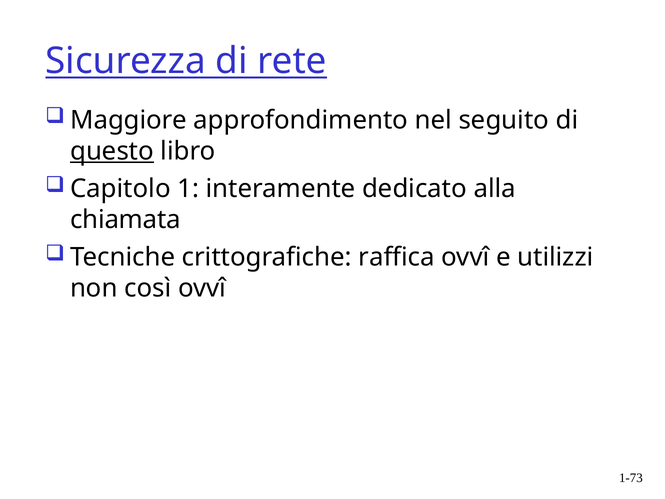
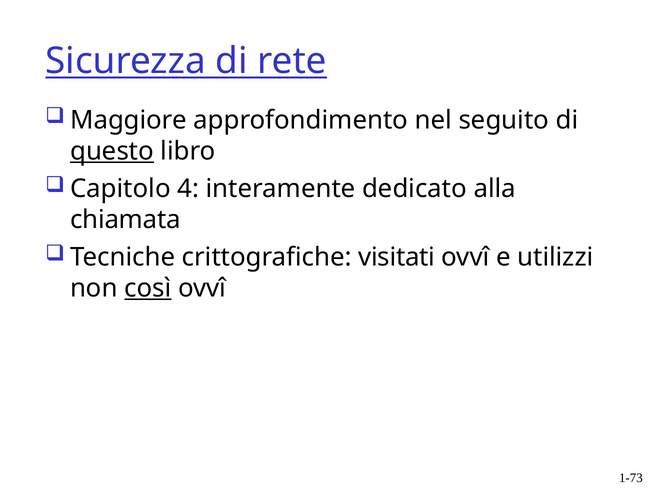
1: 1 -> 4
raffica: raffica -> visitati
così underline: none -> present
